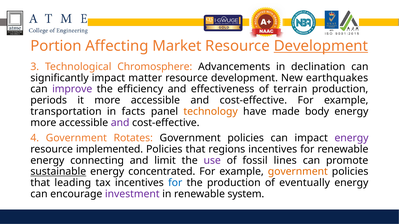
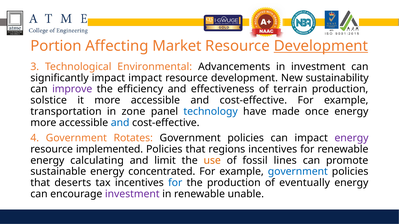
Chromosphere: Chromosphere -> Environmental
in declination: declination -> investment
impact matter: matter -> impact
earthquakes: earthquakes -> sustainability
periods: periods -> solstice
facts: facts -> zone
technology colour: orange -> blue
body: body -> once
and at (120, 123) colour: purple -> blue
connecting: connecting -> calculating
use colour: purple -> orange
sustainable underline: present -> none
government at (298, 172) colour: orange -> blue
leading: leading -> deserts
system: system -> unable
